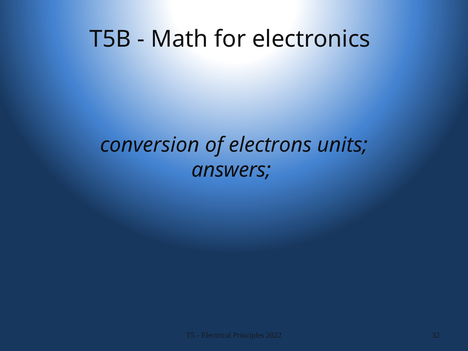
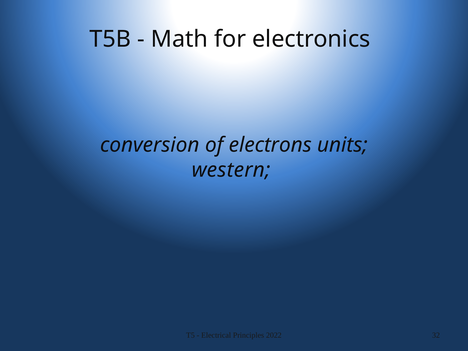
answers: answers -> western
